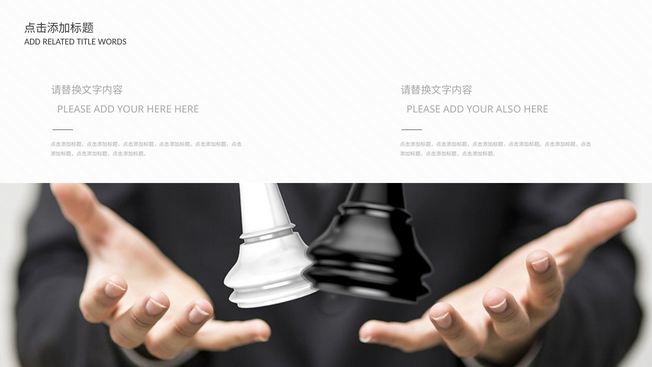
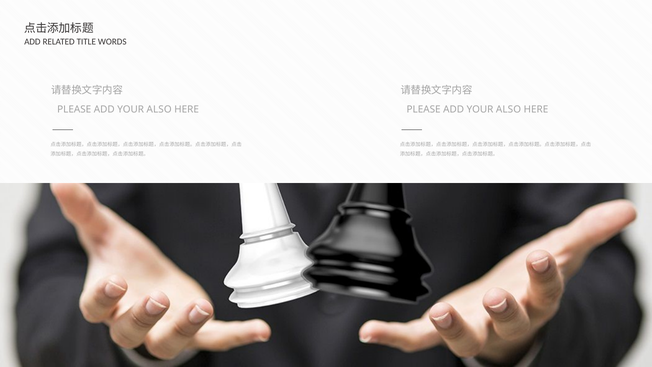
HERE at (159, 110): HERE -> ALSO
